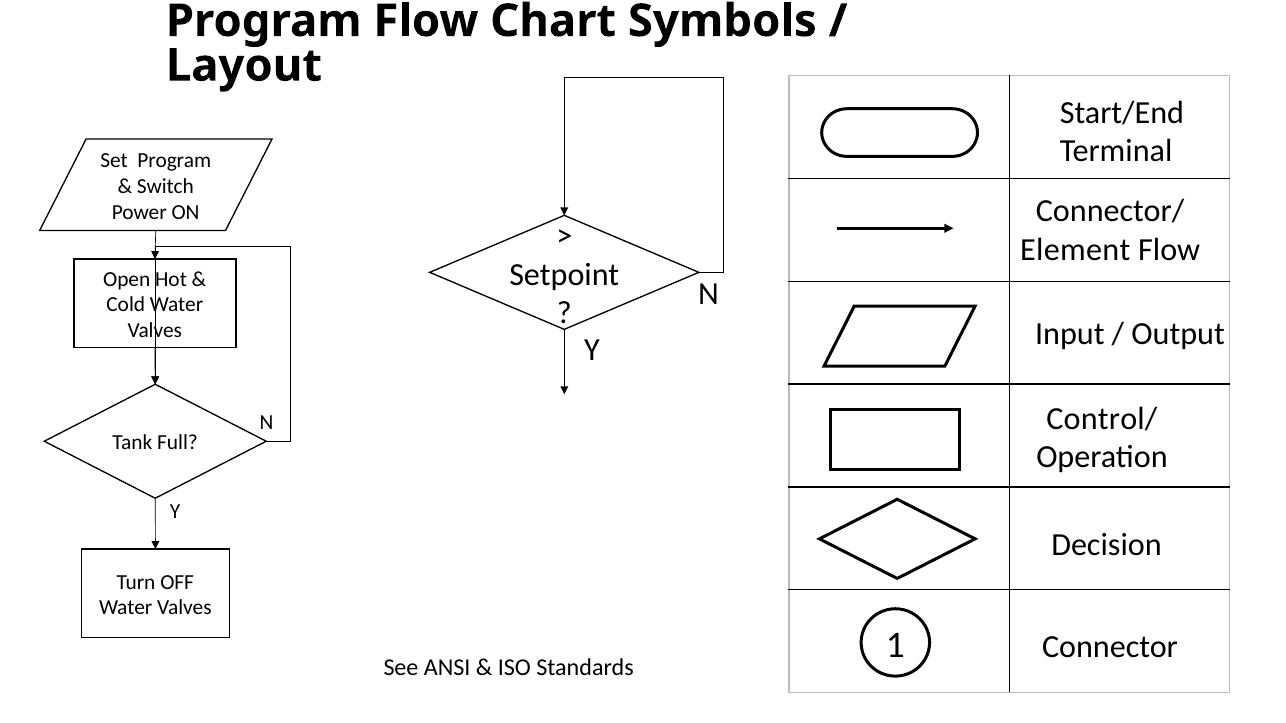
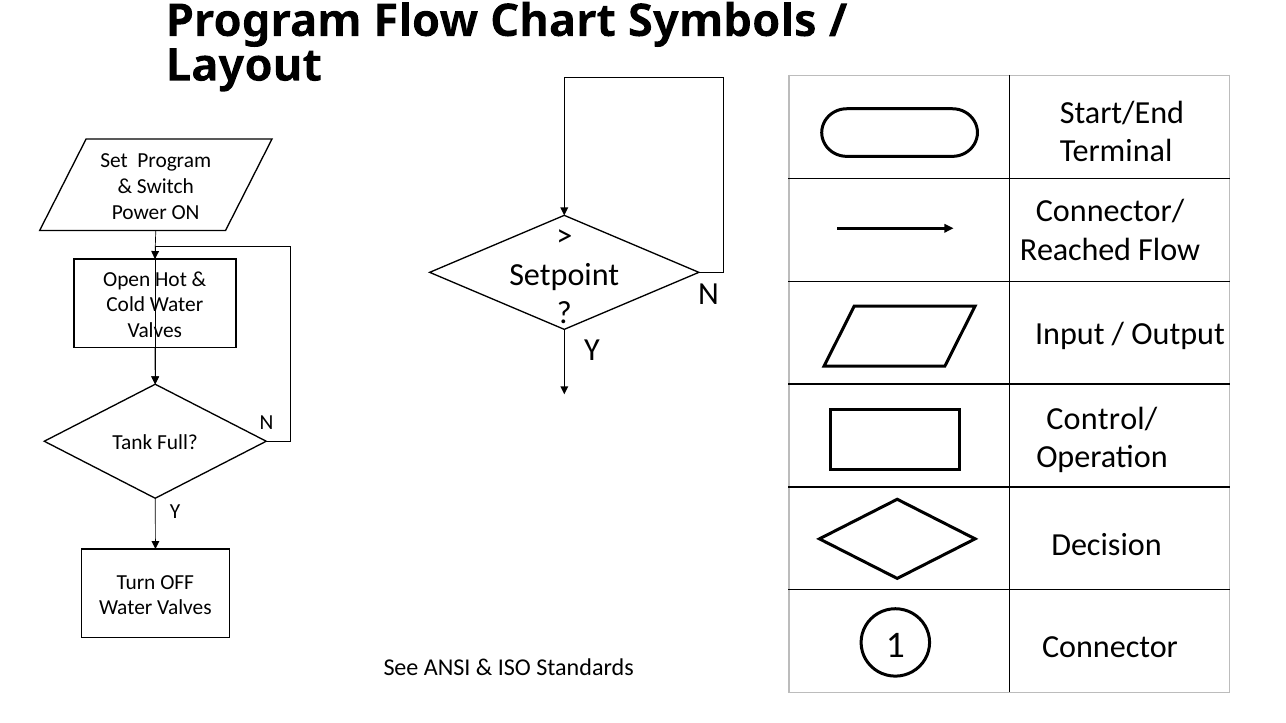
Element: Element -> Reached
